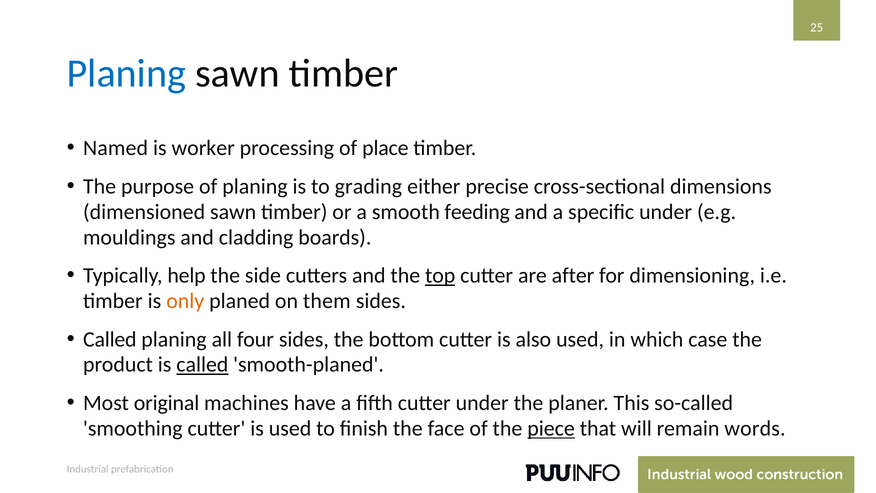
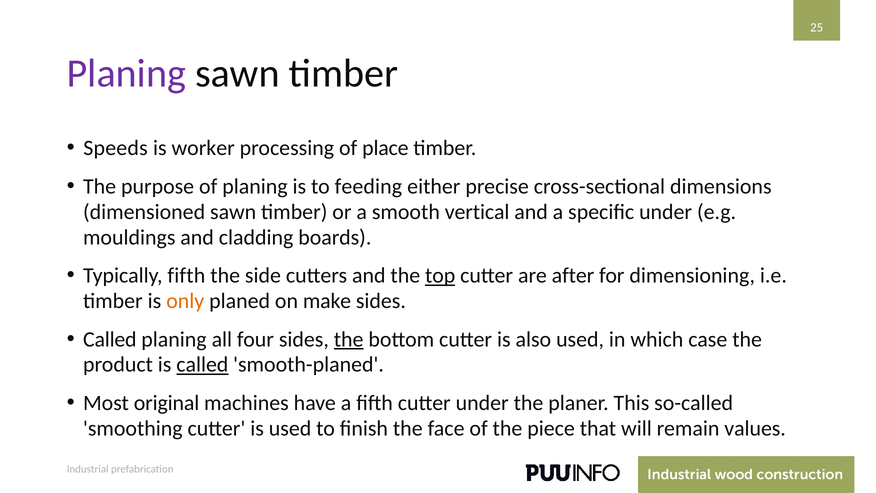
Planing at (126, 74) colour: blue -> purple
Named: Named -> Speeds
grading: grading -> feeding
feeding: feeding -> vertical
Typically help: help -> fifth
them: them -> make
the at (349, 339) underline: none -> present
piece underline: present -> none
words: words -> values
